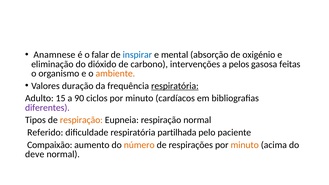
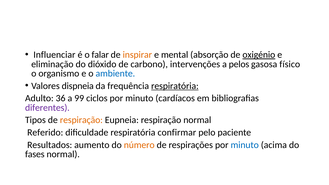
Anamnese: Anamnese -> Influenciar
inspirar colour: blue -> orange
oxigénio underline: none -> present
feitas: feitas -> físico
ambiente colour: orange -> blue
duração: duração -> dispneia
15: 15 -> 36
90: 90 -> 99
partilhada: partilhada -> confirmar
Compaixão: Compaixão -> Resultados
minuto at (245, 145) colour: orange -> blue
deve: deve -> fases
